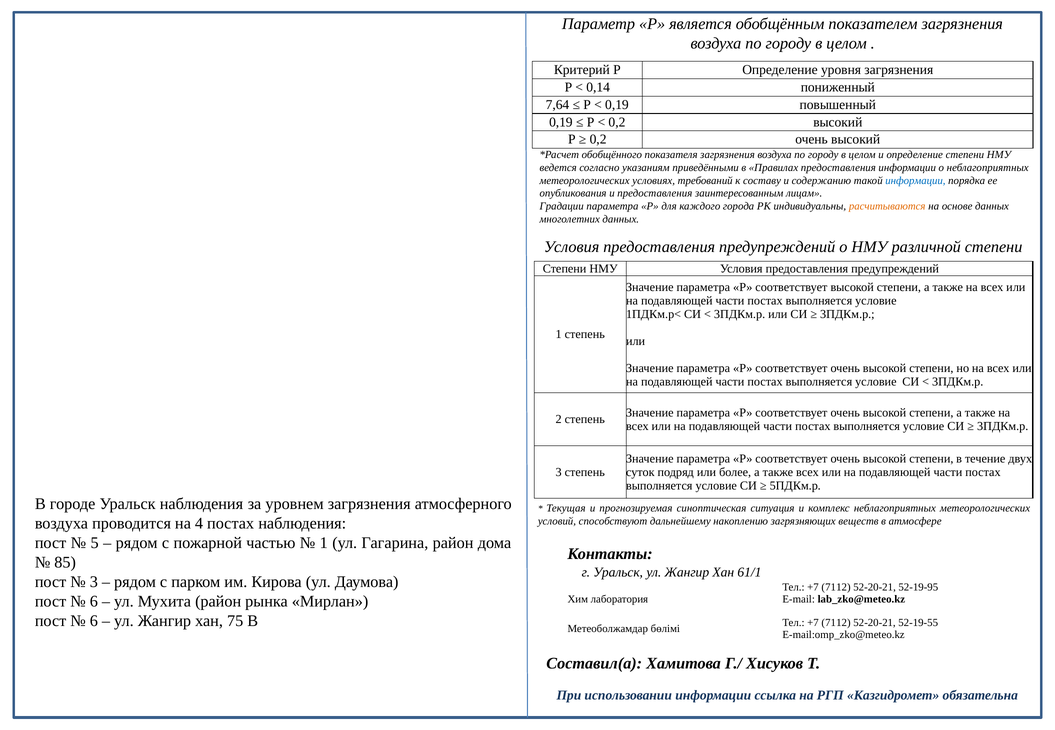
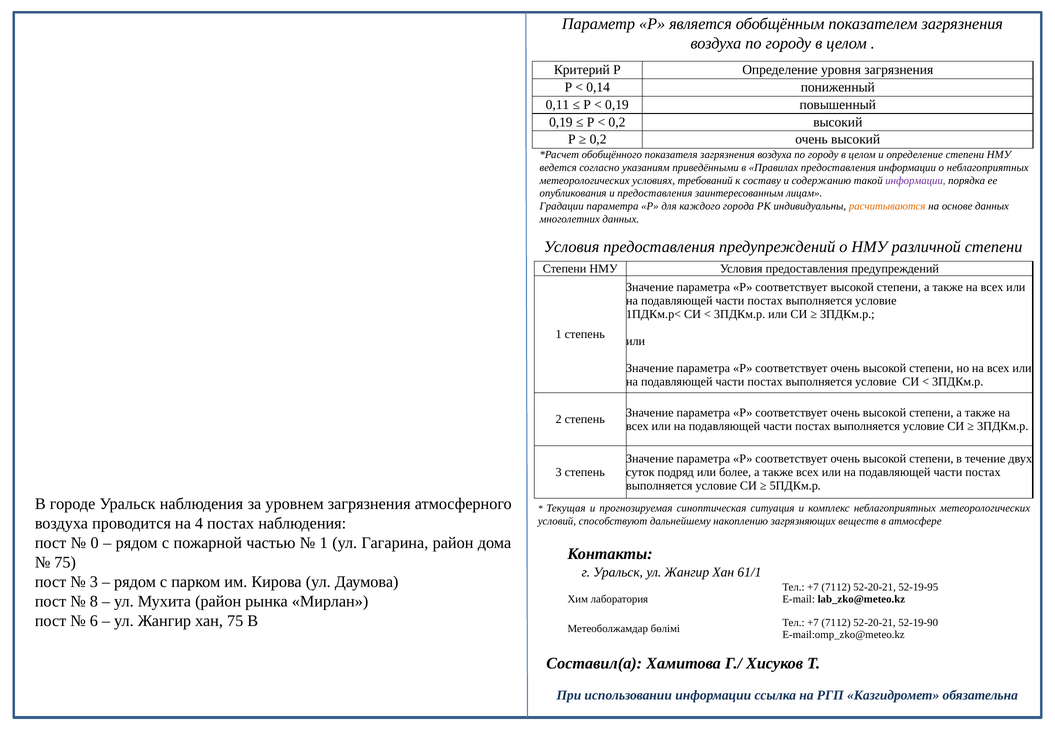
7,64: 7,64 -> 0,11
информации at (915, 181) colour: blue -> purple
5: 5 -> 0
85 at (65, 563): 85 -> 75
6 at (94, 602): 6 -> 8
52-19-55: 52-19-55 -> 52-19-90
